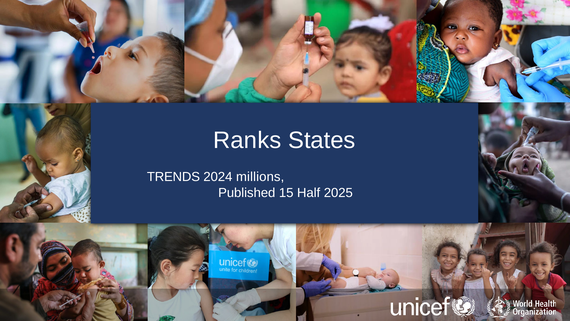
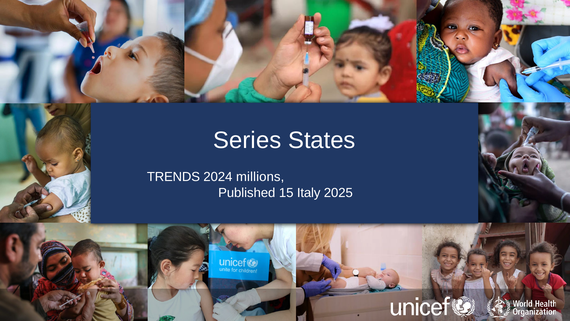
Ranks: Ranks -> Series
Half: Half -> Italy
